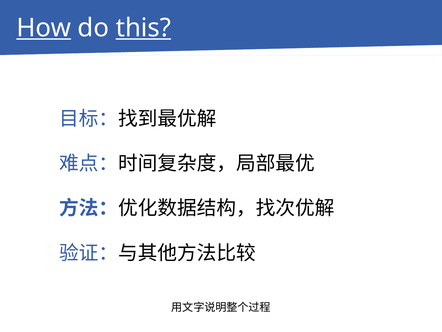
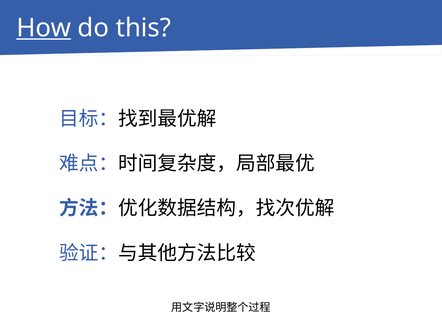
this underline: present -> none
